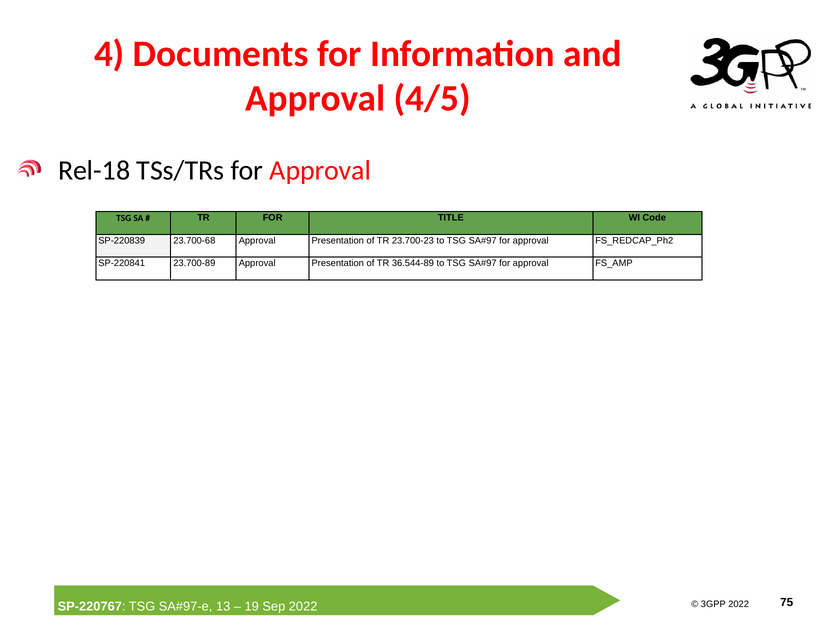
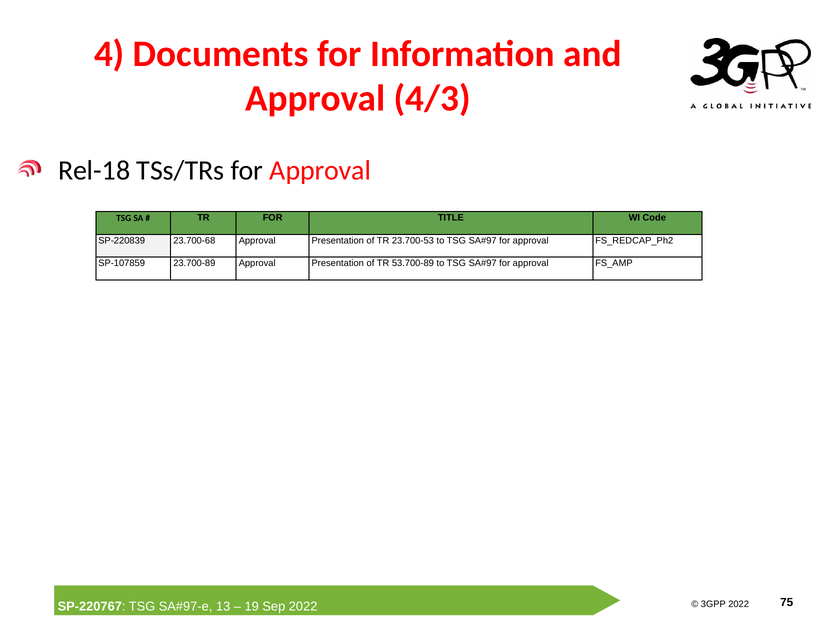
4/5: 4/5 -> 4/3
23.700-23: 23.700-23 -> 23.700-53
SP-220841: SP-220841 -> SP-107859
36.544-89: 36.544-89 -> 53.700-89
